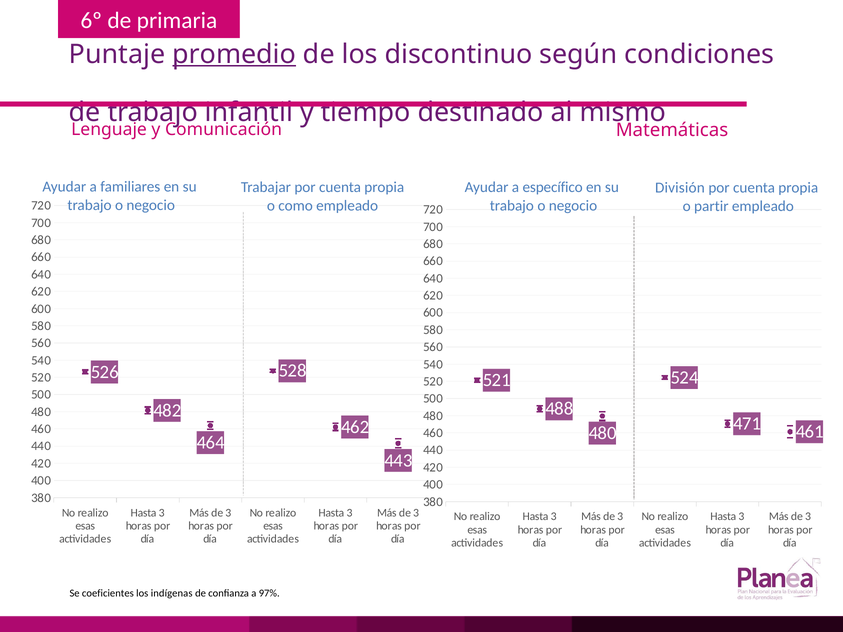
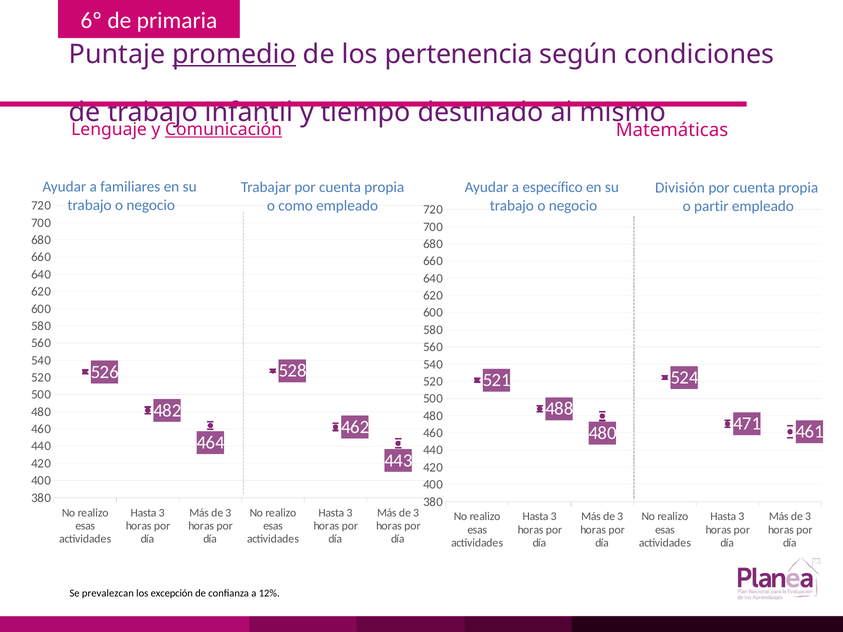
discontinuo: discontinuo -> pertenencia
Comunicación underline: none -> present
coeficientes: coeficientes -> prevalezcan
indígenas: indígenas -> excepción
97%: 97% -> 12%
